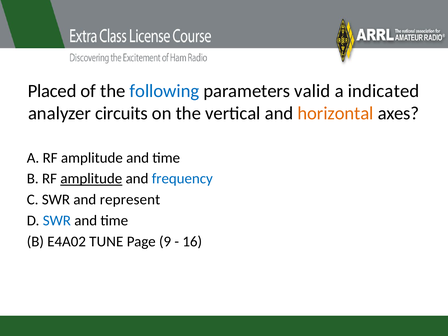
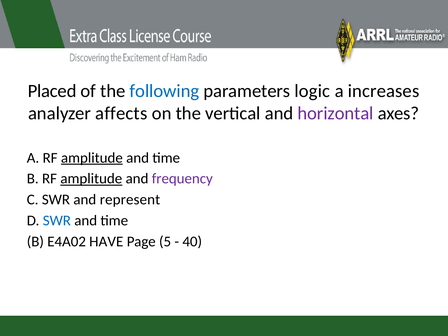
valid: valid -> logic
indicated: indicated -> increases
circuits: circuits -> affects
horizontal colour: orange -> purple
amplitude at (92, 158) underline: none -> present
frequency colour: blue -> purple
TUNE: TUNE -> HAVE
9: 9 -> 5
16: 16 -> 40
